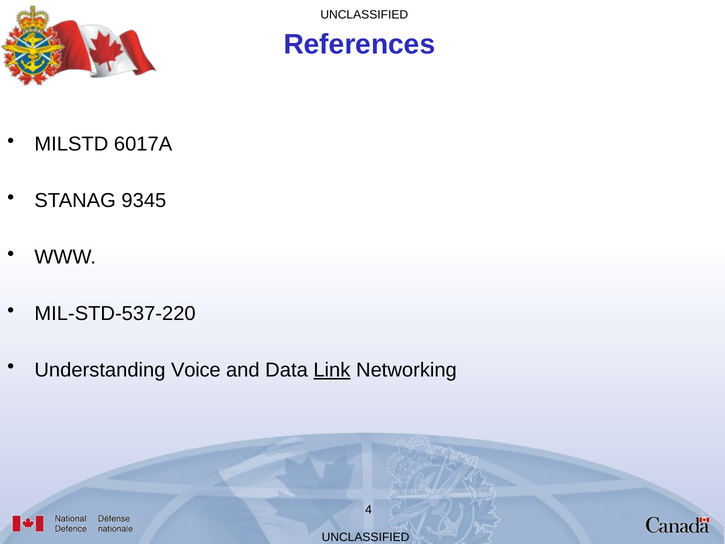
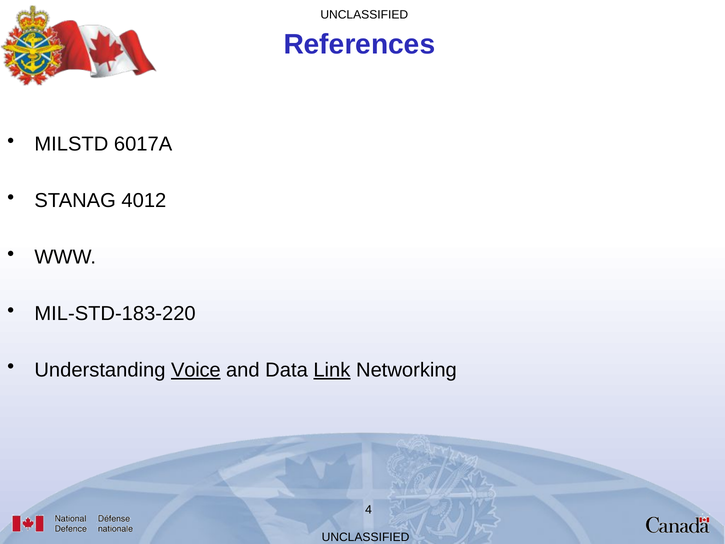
9345: 9345 -> 4012
MIL-STD-537-220: MIL-STD-537-220 -> MIL-STD-183-220
Voice underline: none -> present
